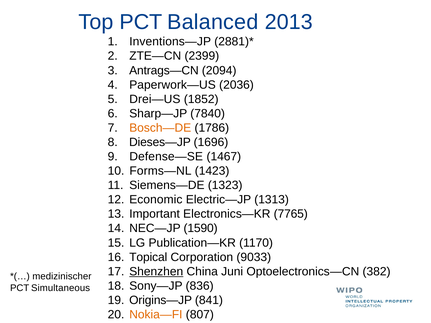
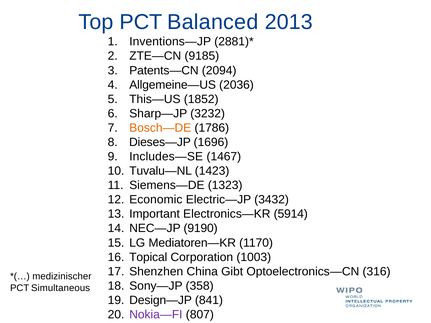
2399: 2399 -> 9185
Antrags—CN: Antrags—CN -> Patents—CN
Paperwork—US: Paperwork—US -> Allgemeine—US
Drei—US: Drei—US -> This—US
7840: 7840 -> 3232
Defense—SE: Defense—SE -> Includes—SE
Forms—NL: Forms—NL -> Tuvalu—NL
1313: 1313 -> 3432
7765: 7765 -> 5914
1590: 1590 -> 9190
Publication—KR: Publication—KR -> Mediatoren—KR
9033: 9033 -> 1003
Shenzhen underline: present -> none
Juni: Juni -> Gibt
382: 382 -> 316
836: 836 -> 358
Origins—JP: Origins—JP -> Design—JP
Nokia—FI colour: orange -> purple
